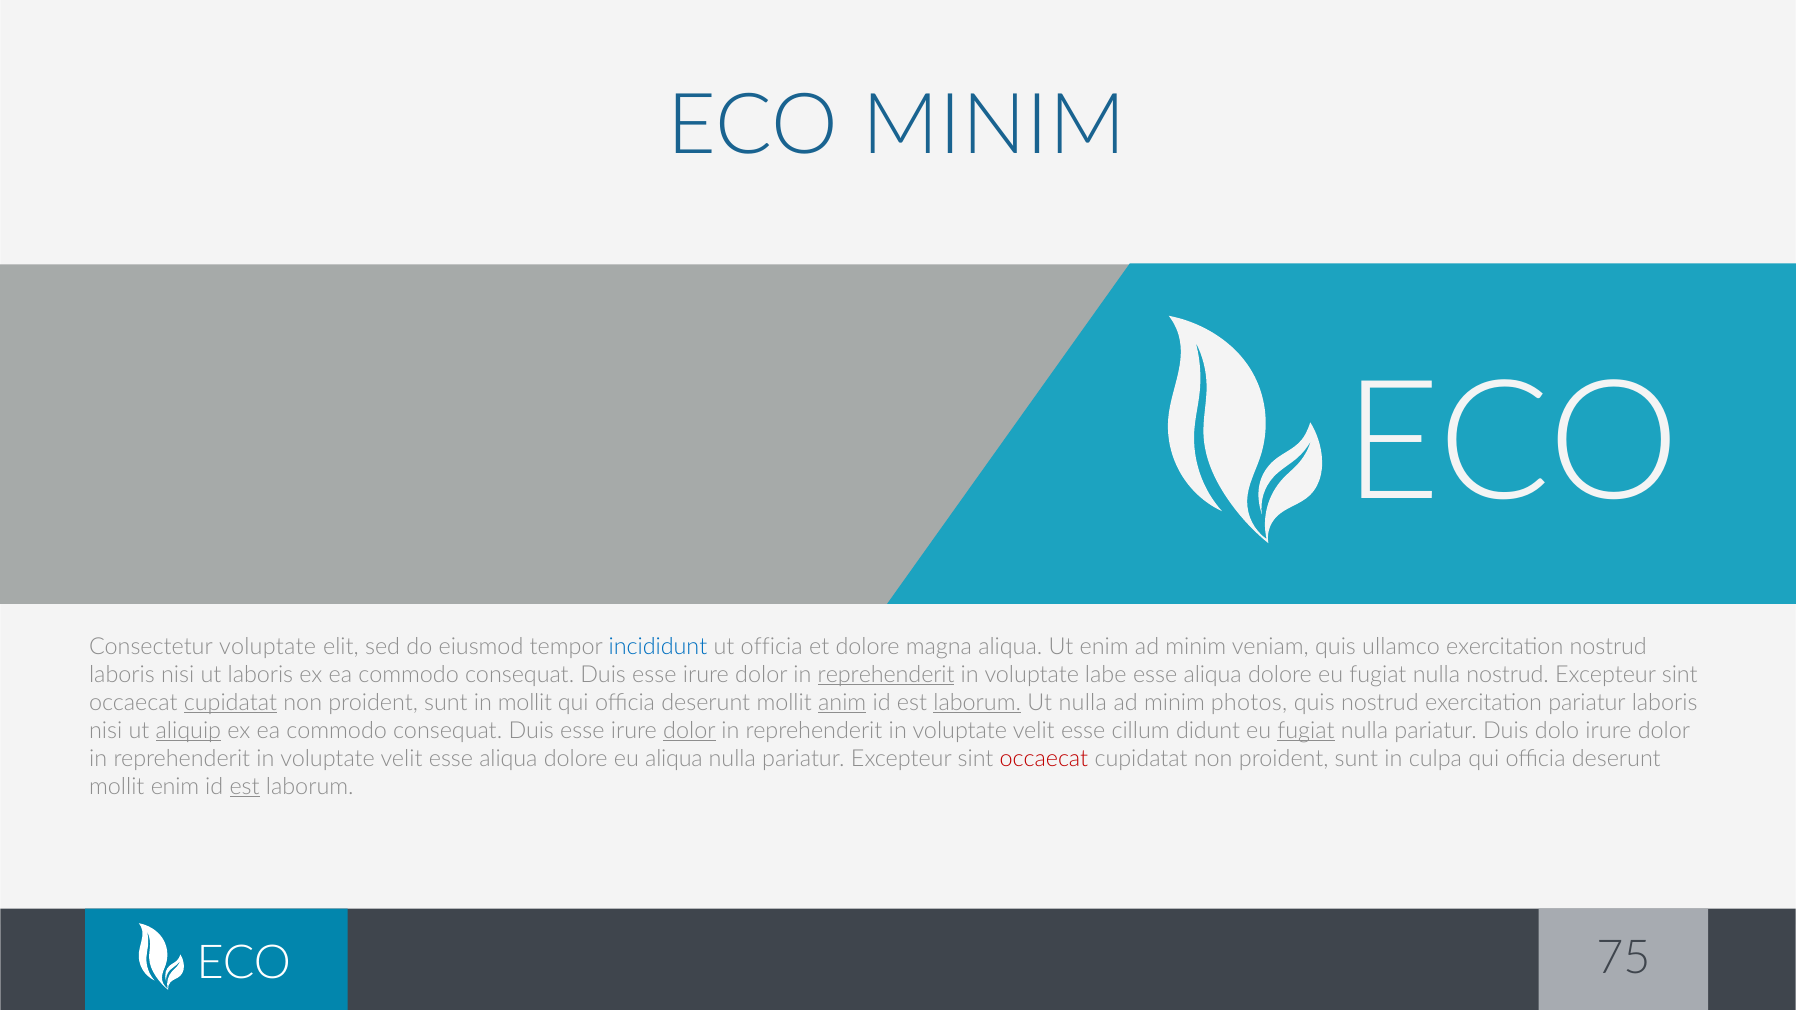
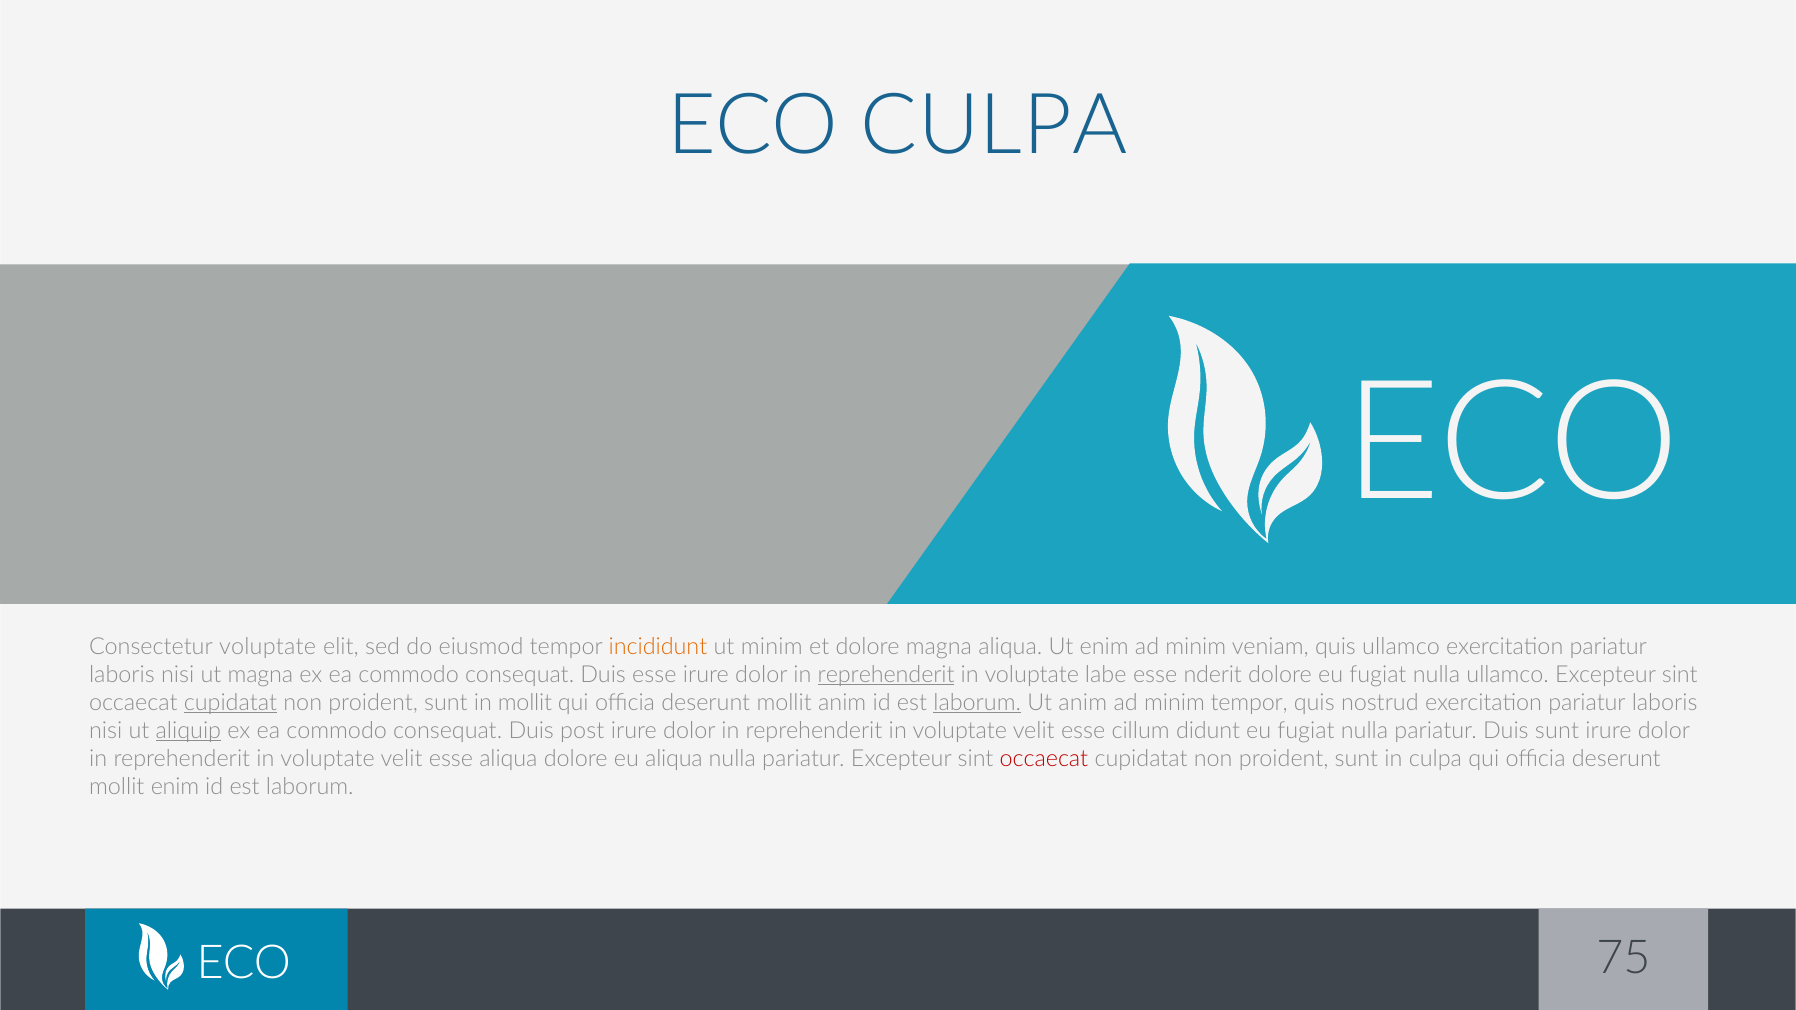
ECO MINIM: MINIM -> CULPA
incididunt colour: blue -> orange
ut officia: officia -> minim
nostrud at (1608, 646): nostrud -> pariatur
ut laboris: laboris -> magna
aliqua at (1213, 674): aliqua -> nderit
nulla nostrud: nostrud -> ullamco
anim at (842, 703) underline: present -> none
Ut nulla: nulla -> anim
minim photos: photos -> tempor
esse at (582, 731): esse -> post
dolor at (689, 731) underline: present -> none
fugiat at (1306, 731) underline: present -> none
Duis dolo: dolo -> sunt
est at (245, 787) underline: present -> none
